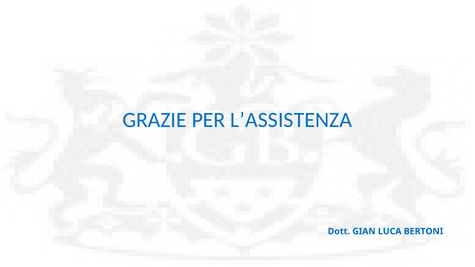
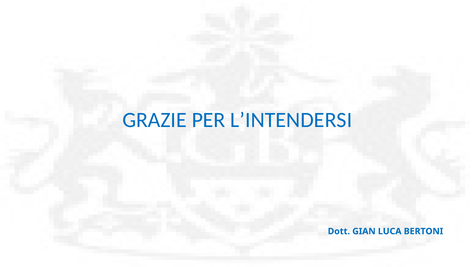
L’ASSISTENZA: L’ASSISTENZA -> L’INTENDERSI
